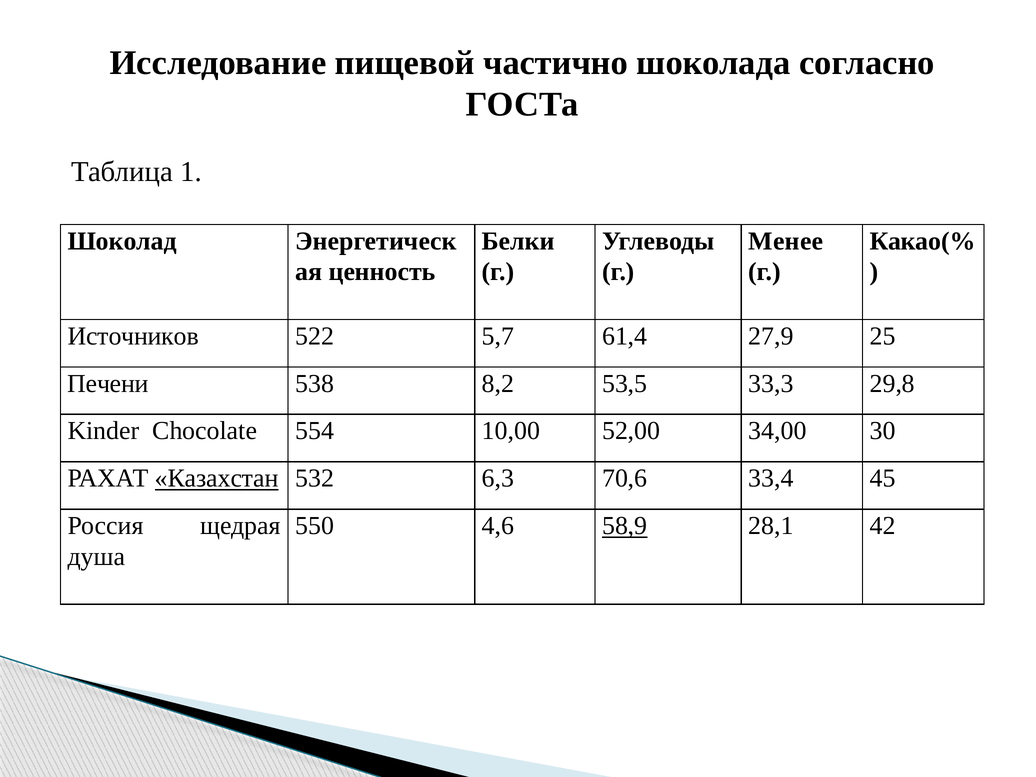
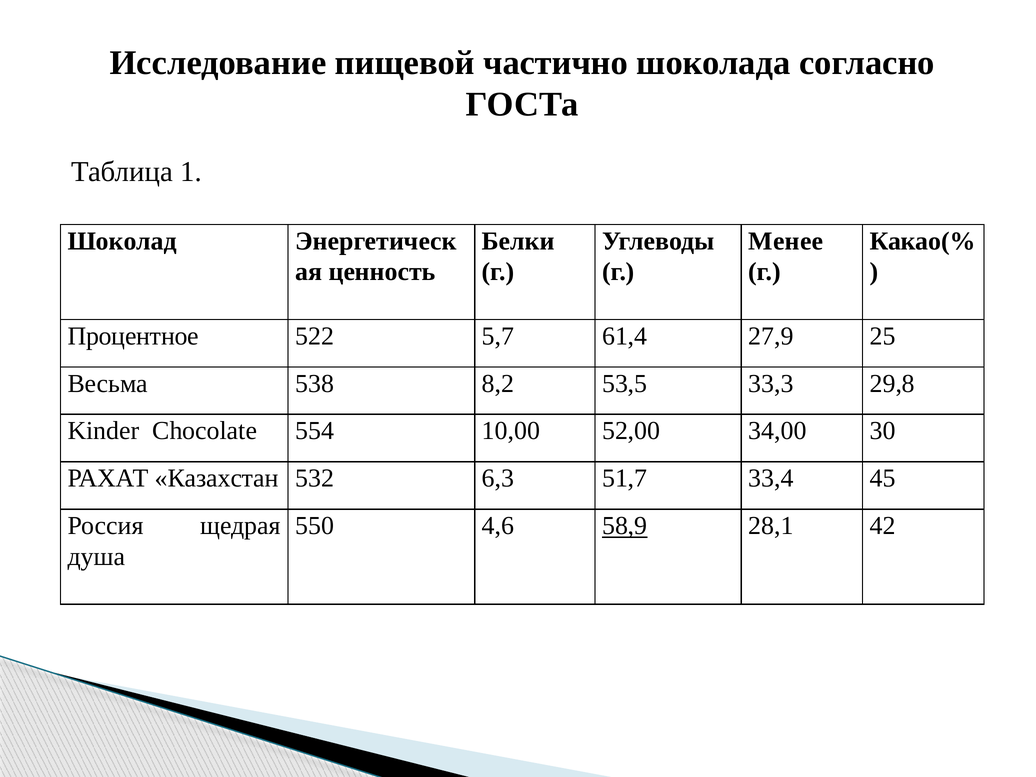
Источников: Источников -> Процентное
Печени: Печени -> Весьма
Казахстан underline: present -> none
70,6: 70,6 -> 51,7
